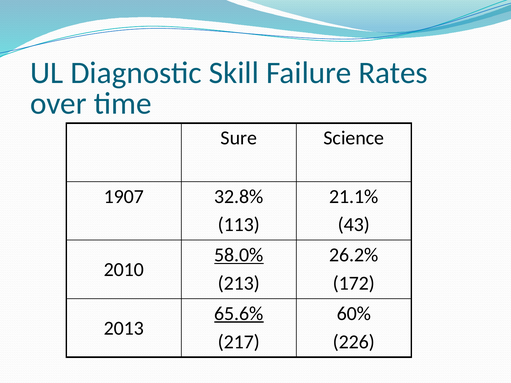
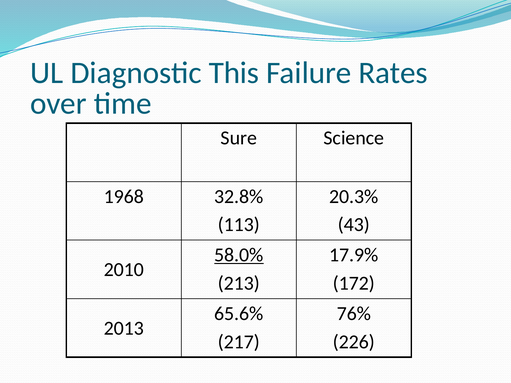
Skill: Skill -> This
1907: 1907 -> 1968
21.1%: 21.1% -> 20.3%
26.2%: 26.2% -> 17.9%
65.6% underline: present -> none
60%: 60% -> 76%
